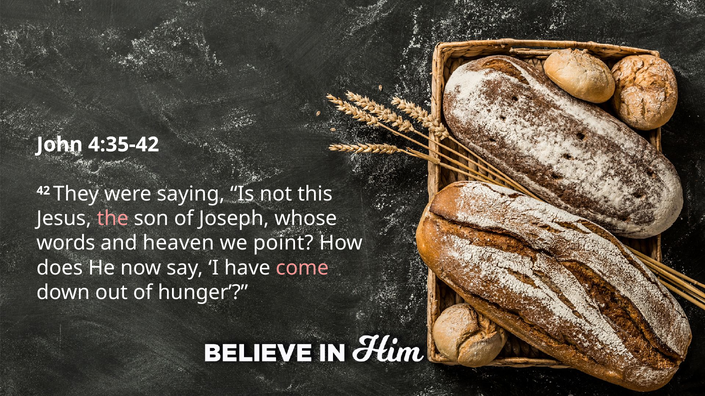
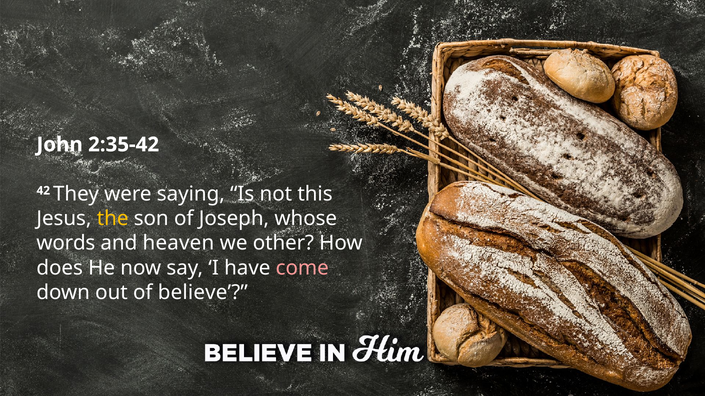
4:35-42: 4:35-42 -> 2:35-42
the colour: pink -> yellow
point: point -> other
hunger: hunger -> believe
